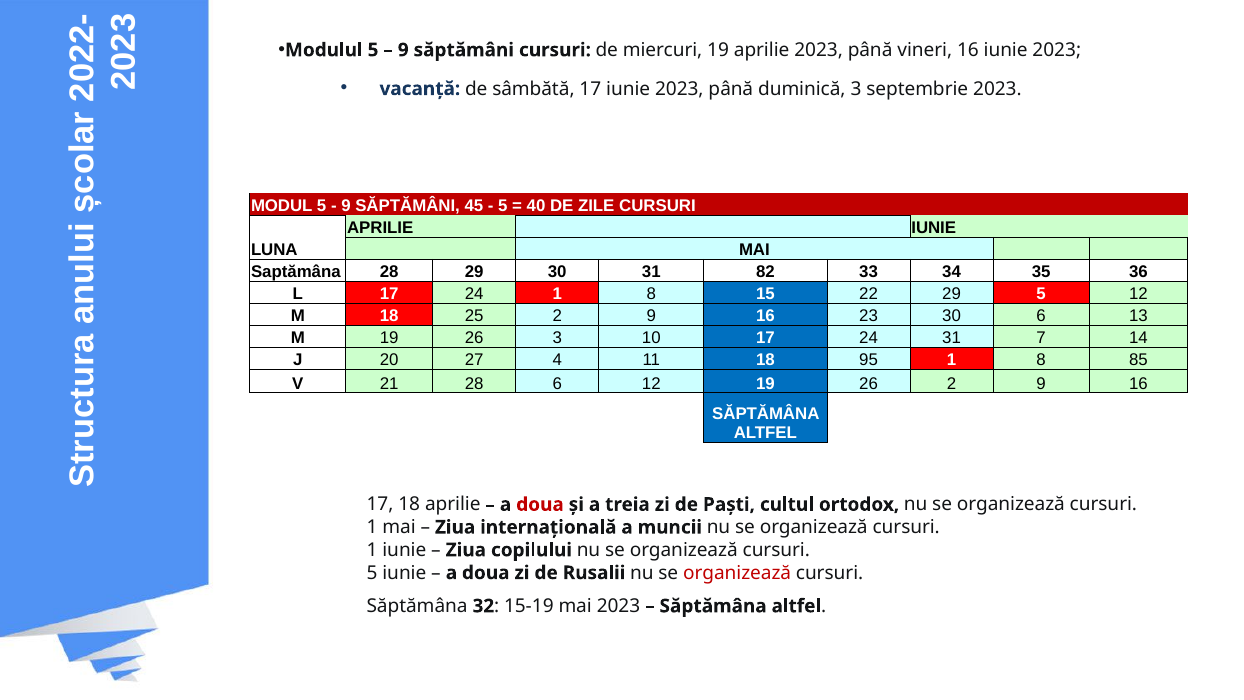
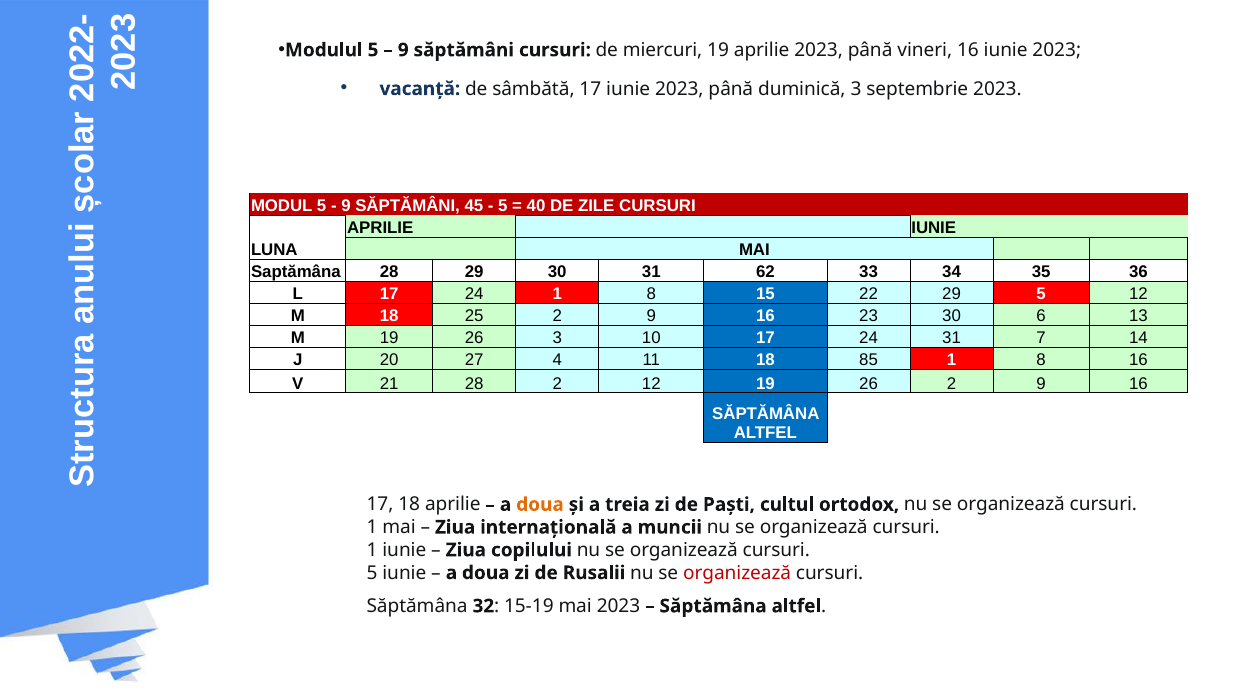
82: 82 -> 62
95: 95 -> 85
8 85: 85 -> 16
28 6: 6 -> 2
doua at (540, 504) colour: red -> orange
